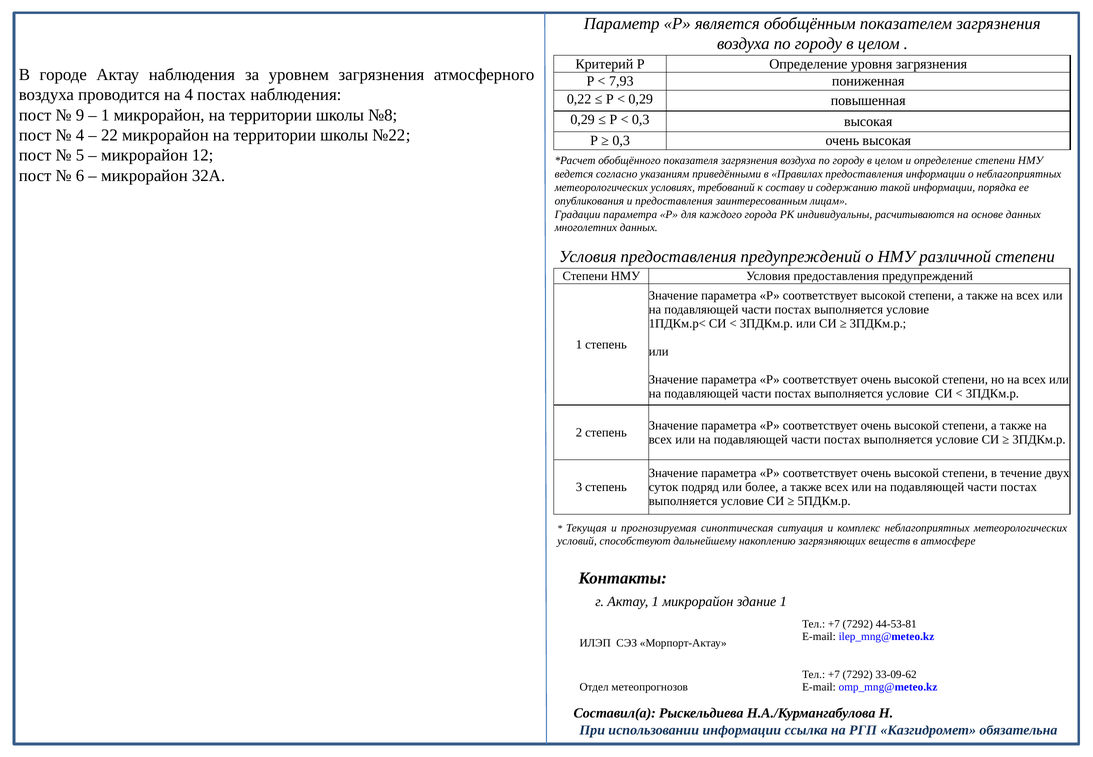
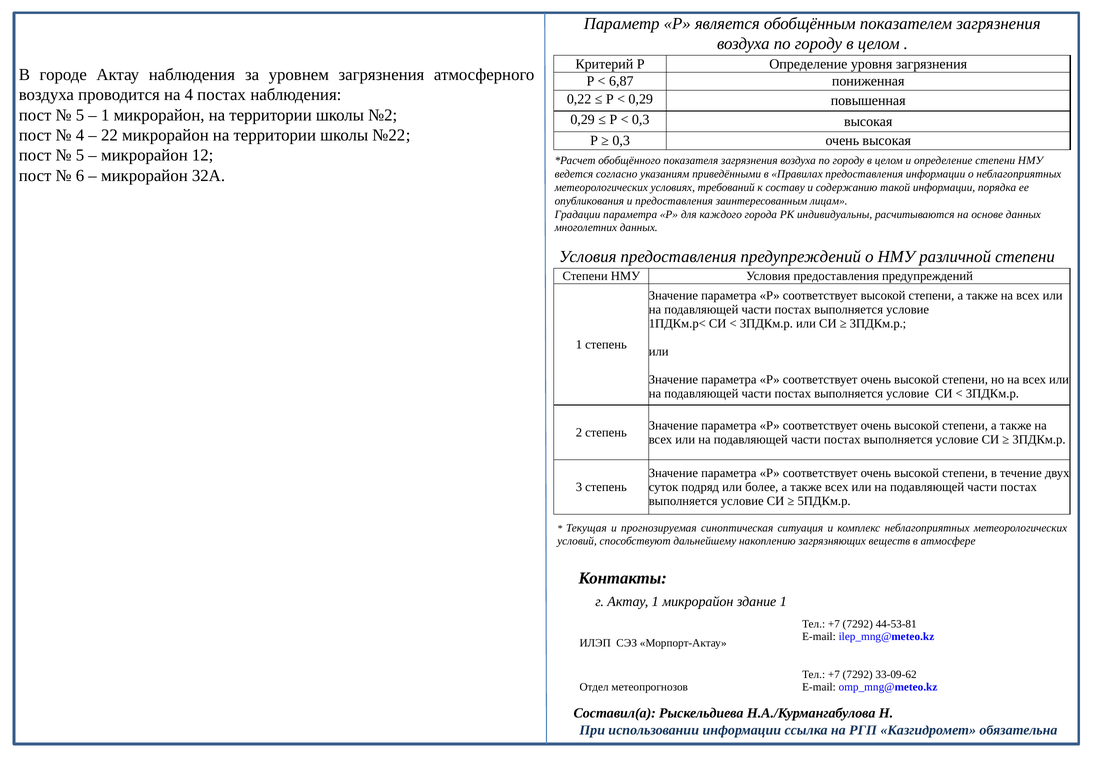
7,93: 7,93 -> 6,87
9 at (80, 115): 9 -> 5
№8: №8 -> №2
